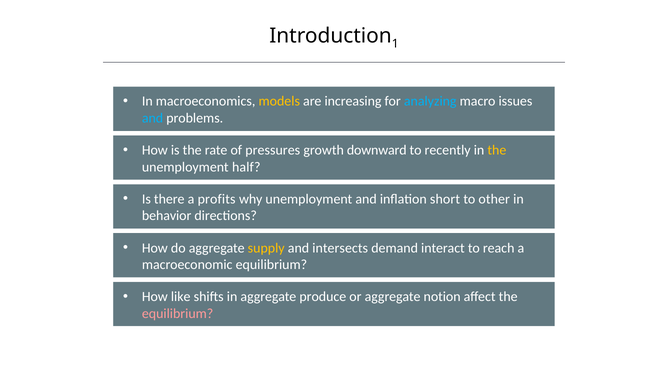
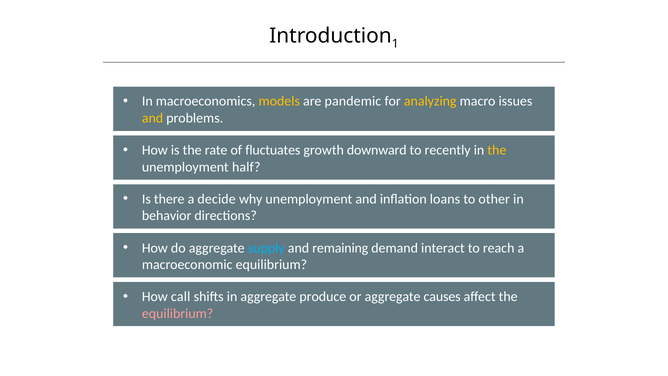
increasing: increasing -> pandemic
analyzing colour: light blue -> yellow
and at (153, 118) colour: light blue -> yellow
pressures: pressures -> fluctuates
profits: profits -> decide
short: short -> loans
supply colour: yellow -> light blue
intersects: intersects -> remaining
like: like -> call
notion: notion -> causes
